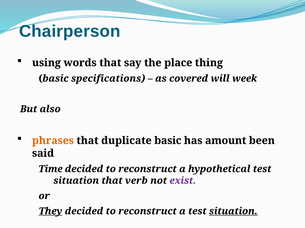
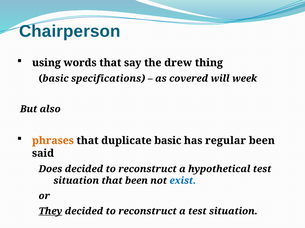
place: place -> drew
amount: amount -> regular
Time: Time -> Does
that verb: verb -> been
exist colour: purple -> blue
situation at (233, 212) underline: present -> none
